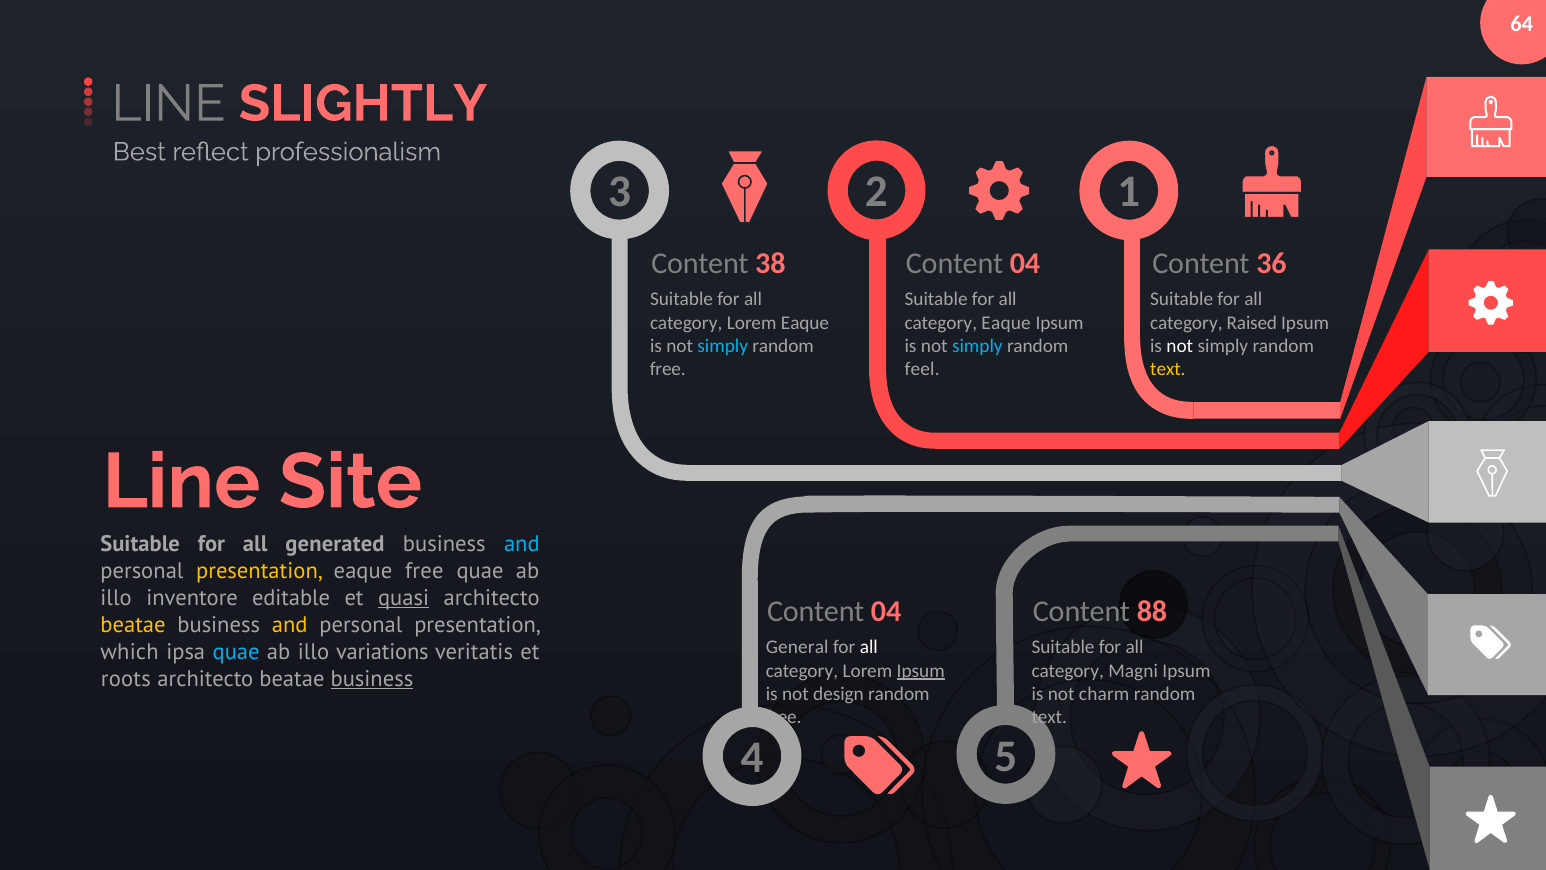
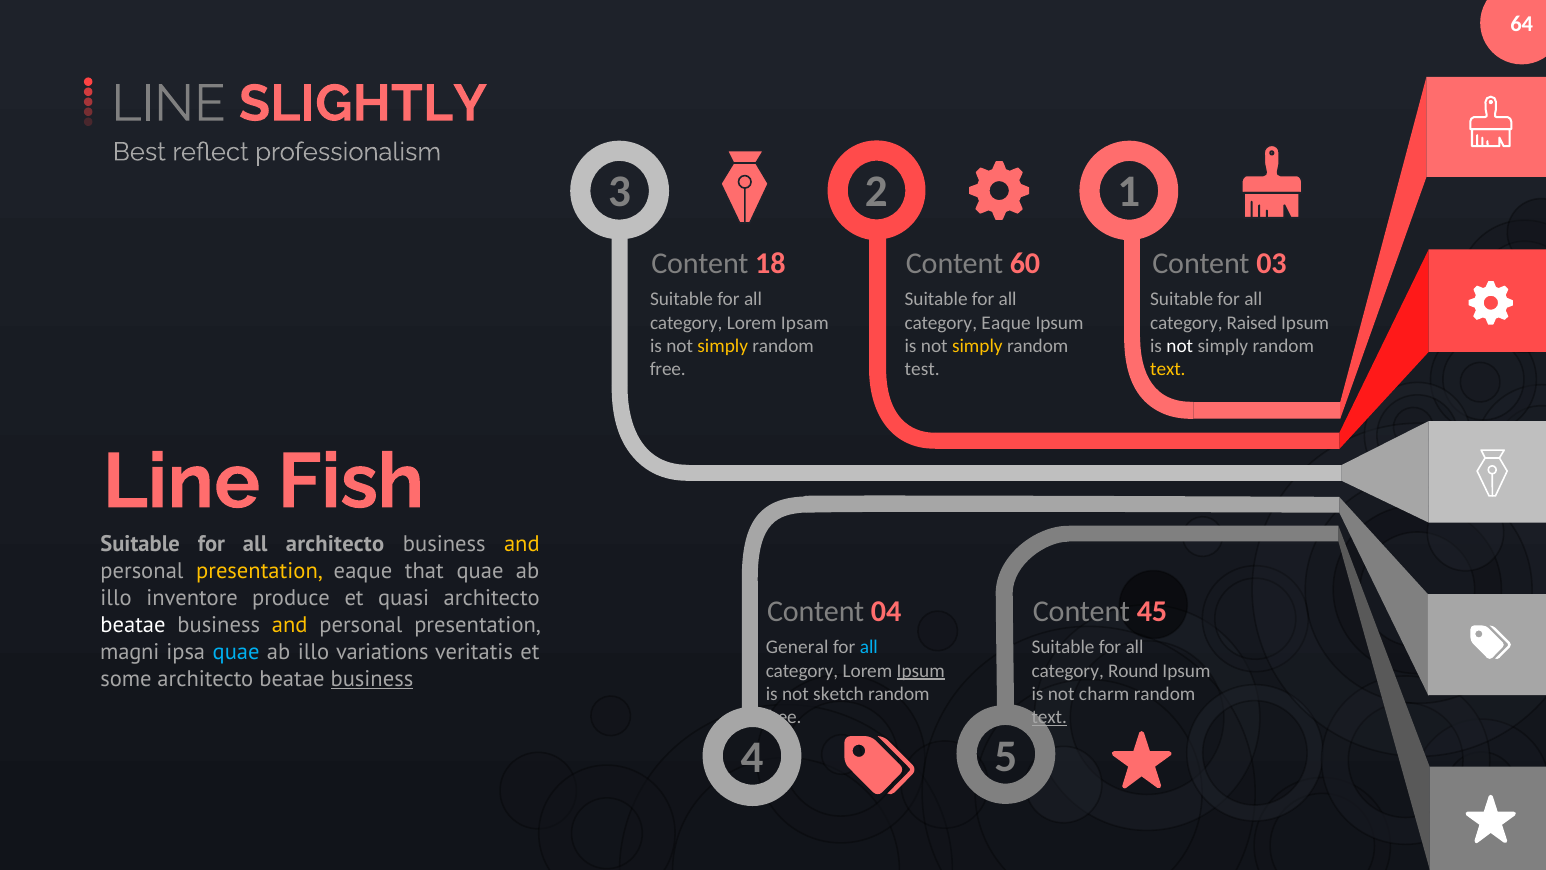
38: 38 -> 18
04 at (1025, 264): 04 -> 60
36: 36 -> 03
Lorem Eaque: Eaque -> Ipsam
simply at (723, 346) colour: light blue -> yellow
simply at (977, 346) colour: light blue -> yellow
feel: feel -> test
Site: Site -> Fish
all generated: generated -> architecto
and at (522, 543) colour: light blue -> yellow
eaque free: free -> that
editable: editable -> produce
quasi underline: present -> none
88: 88 -> 45
beatae at (133, 625) colour: yellow -> white
all at (869, 647) colour: white -> light blue
which: which -> magni
Magni: Magni -> Round
roots: roots -> some
design: design -> sketch
text at (1049, 717) underline: none -> present
